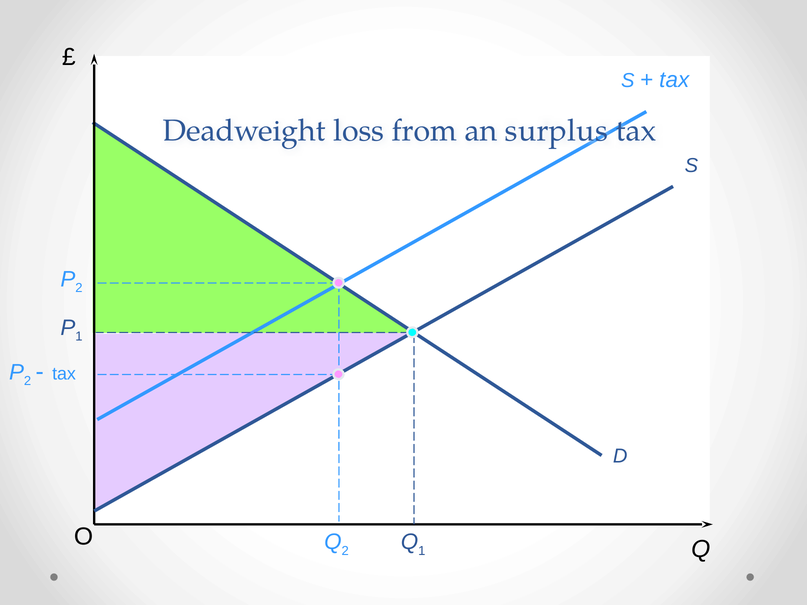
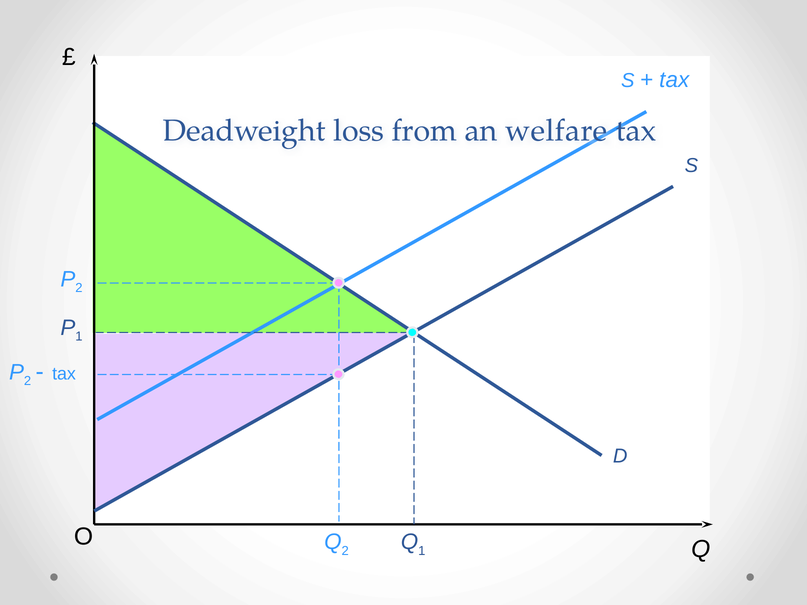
surplus: surplus -> welfare
